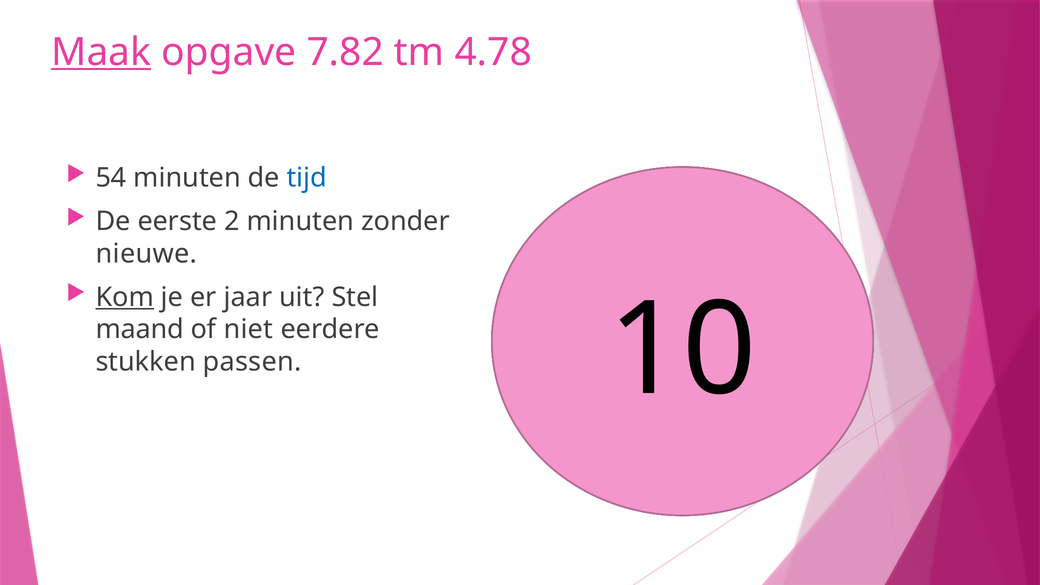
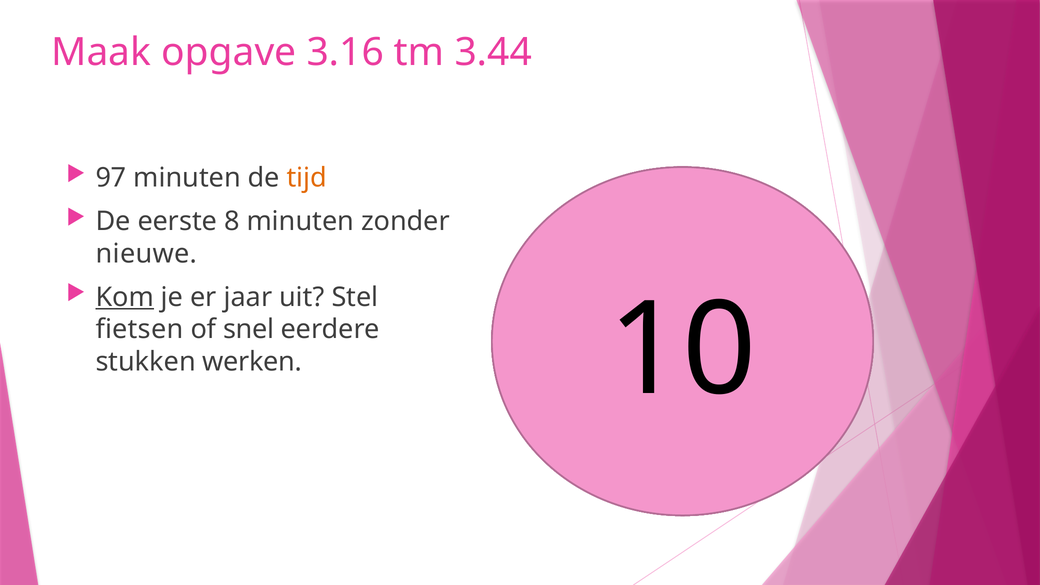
Maak underline: present -> none
7.82: 7.82 -> 3.16
4.78: 4.78 -> 3.44
54: 54 -> 97
tijd colour: blue -> orange
2: 2 -> 8
maand: maand -> fietsen
niet: niet -> snel
passen: passen -> werken
